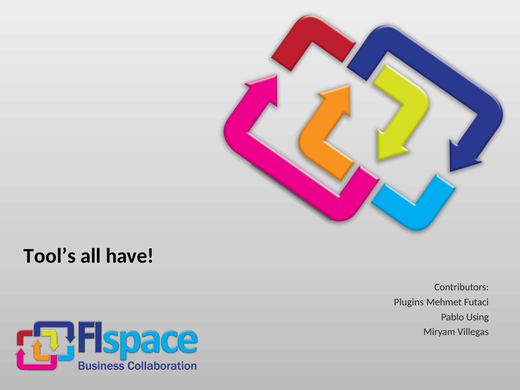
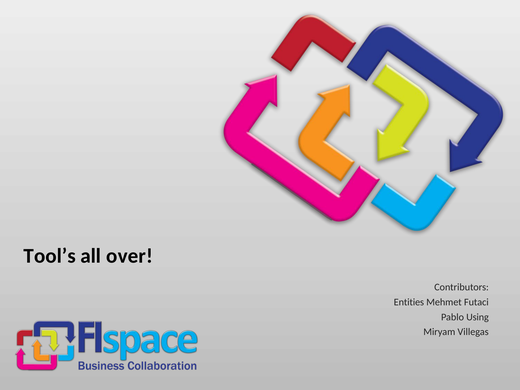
have: have -> over
Plugins: Plugins -> Entities
